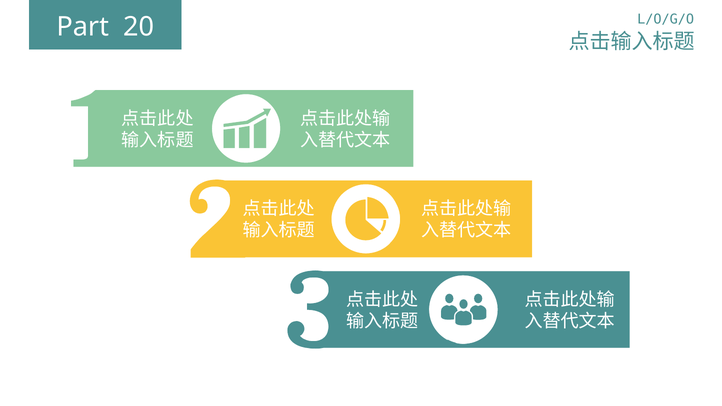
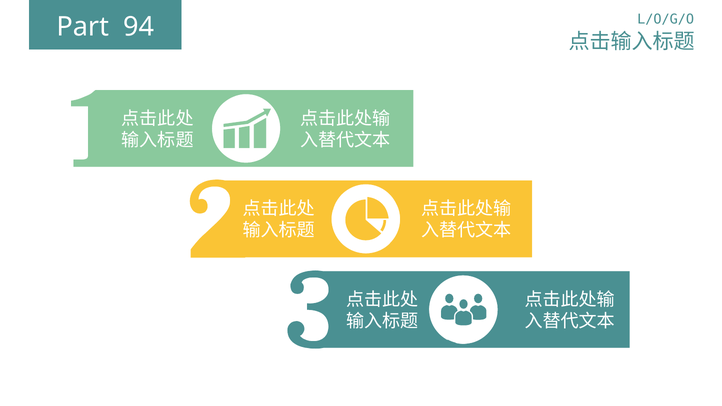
20: 20 -> 94
